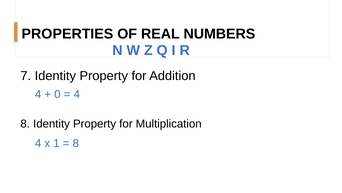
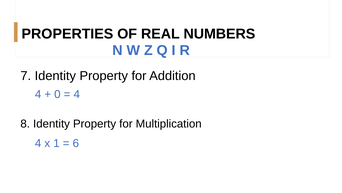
8 at (76, 143): 8 -> 6
